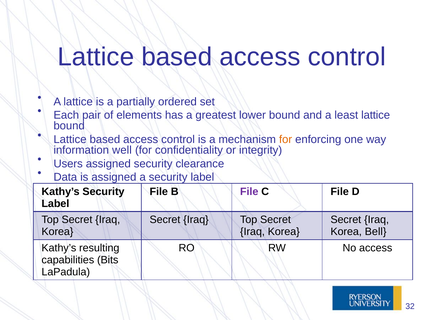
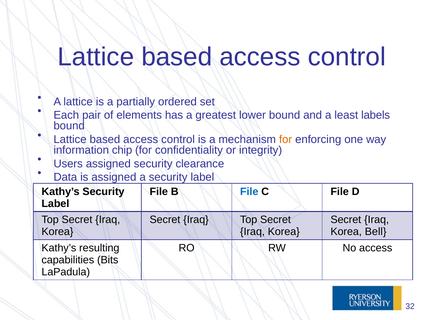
least lattice: lattice -> labels
well: well -> chip
File at (249, 191) colour: purple -> blue
